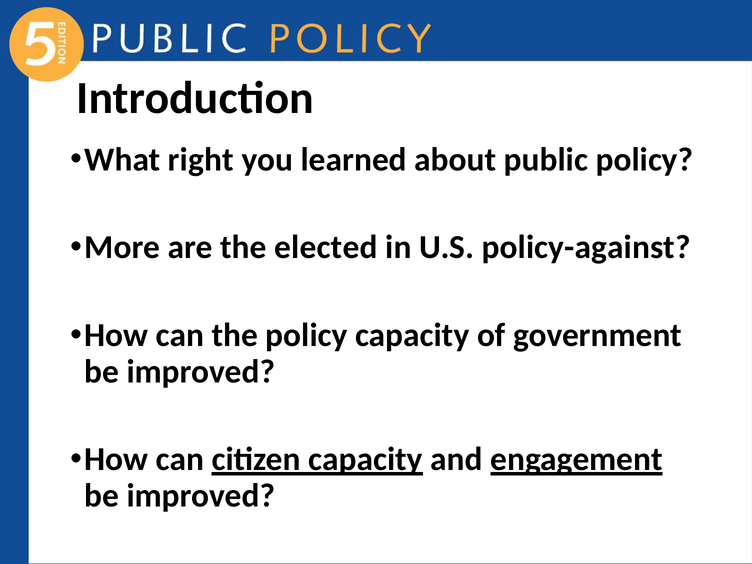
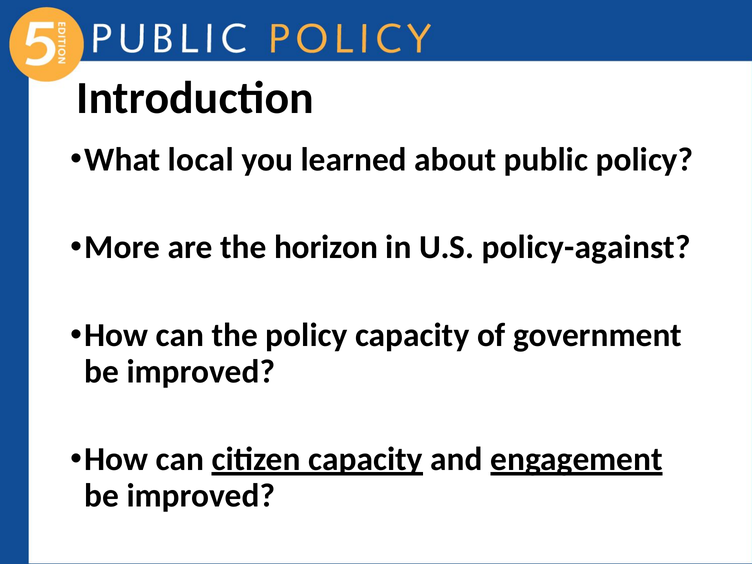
right: right -> local
elected: elected -> horizon
